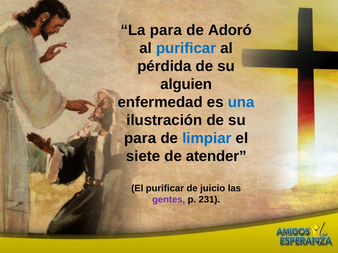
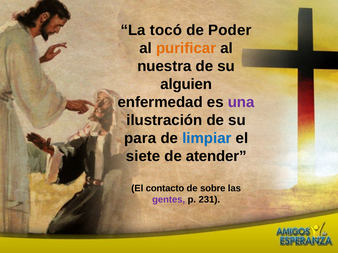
La para: para -> tocó
Adoró: Adoró -> Poder
purificar at (186, 48) colour: blue -> orange
pérdida: pérdida -> nuestra
una colour: blue -> purple
El purificar: purificar -> contacto
juicio: juicio -> sobre
